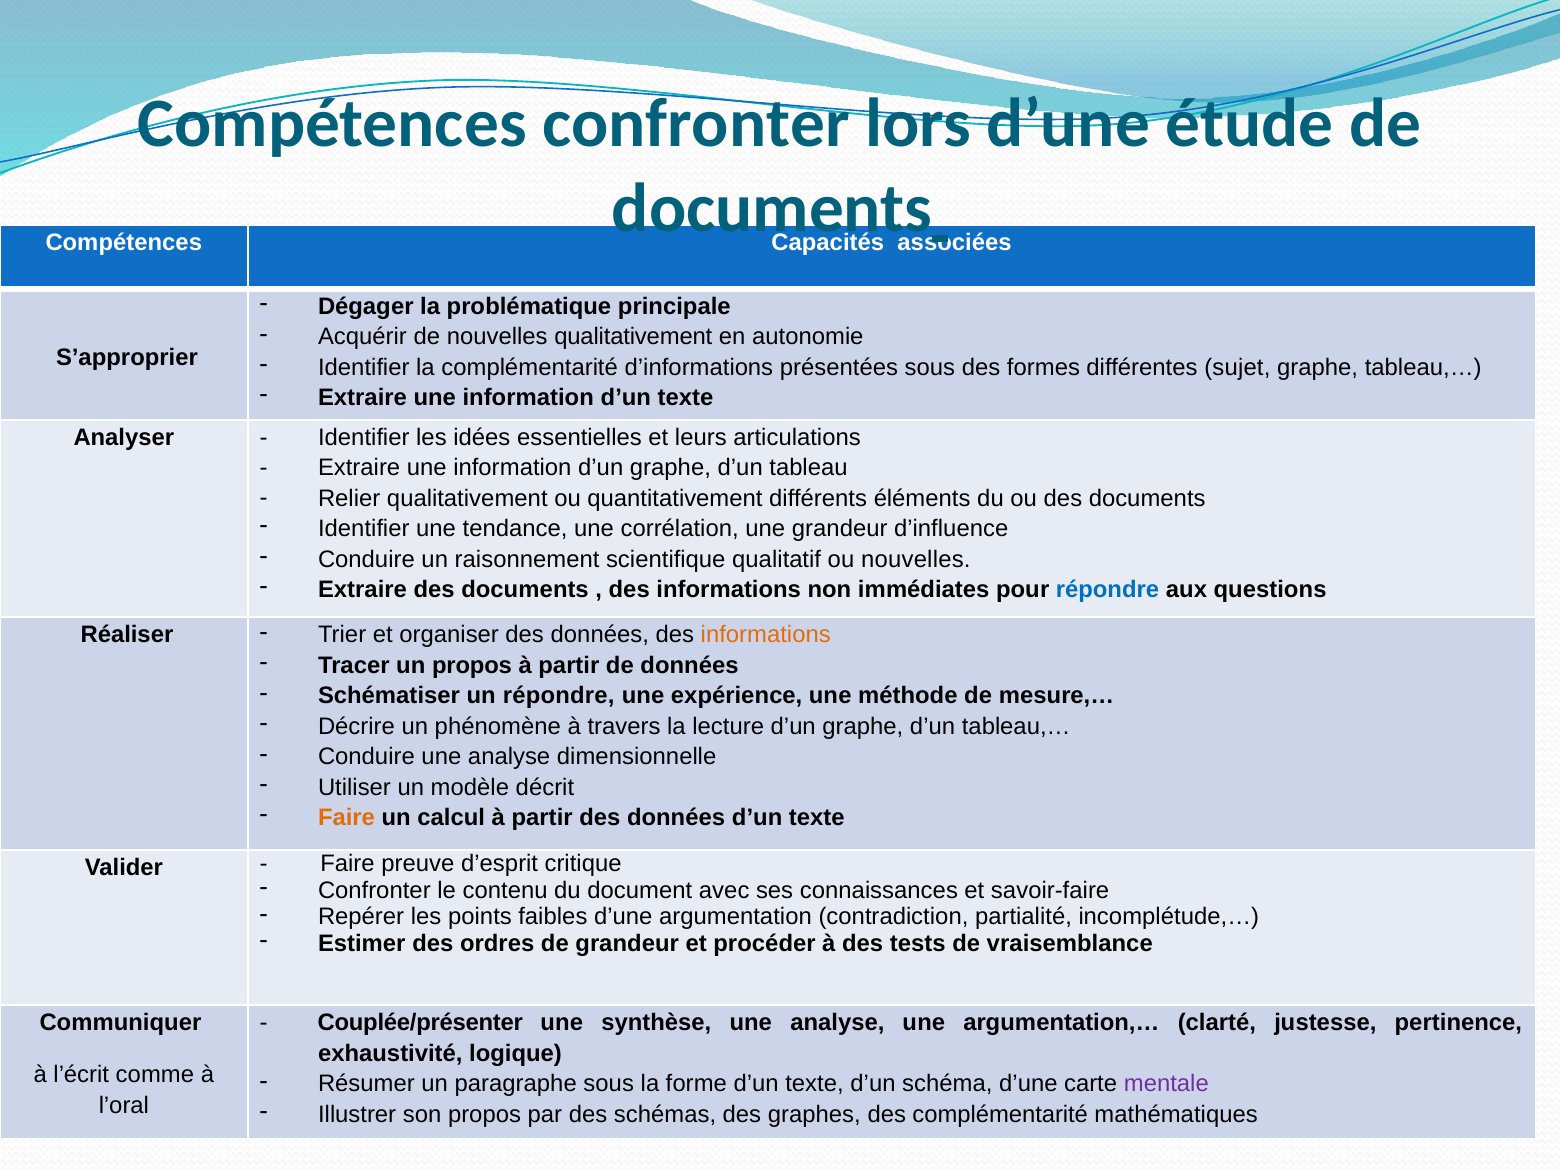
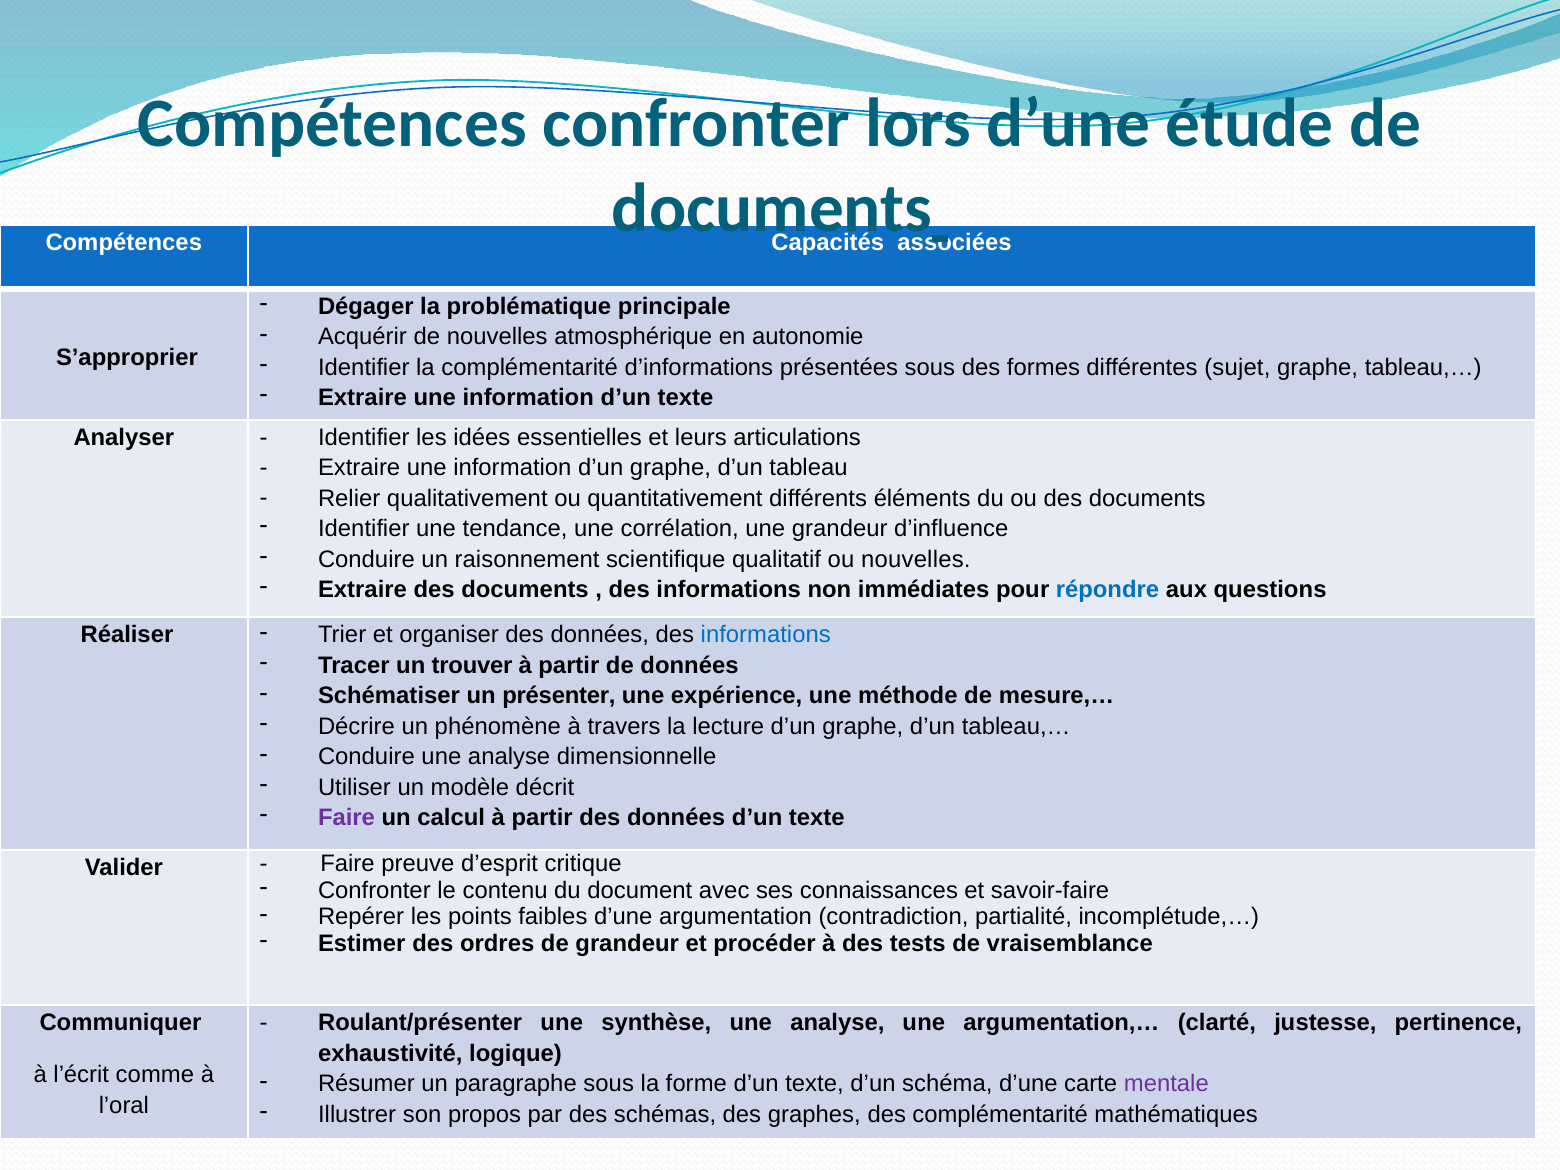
nouvelles qualitativement: qualitativement -> atmosphérique
informations at (766, 635) colour: orange -> blue
un propos: propos -> trouver
un répondre: répondre -> présenter
Faire at (347, 818) colour: orange -> purple
Couplée/présenter: Couplée/présenter -> Roulant/présenter
